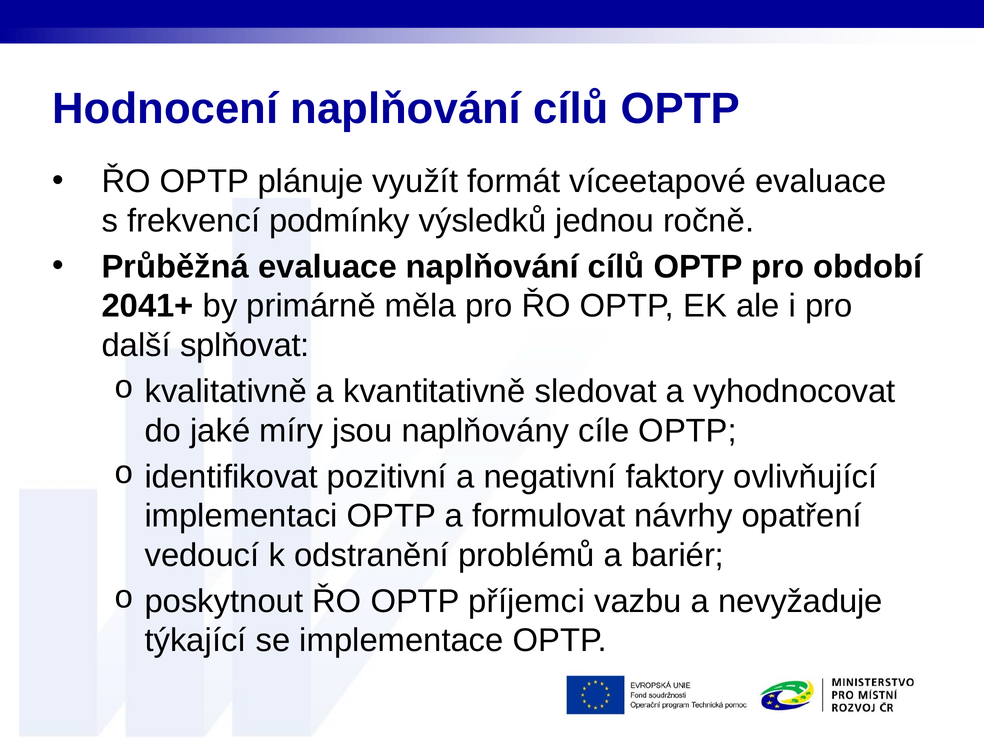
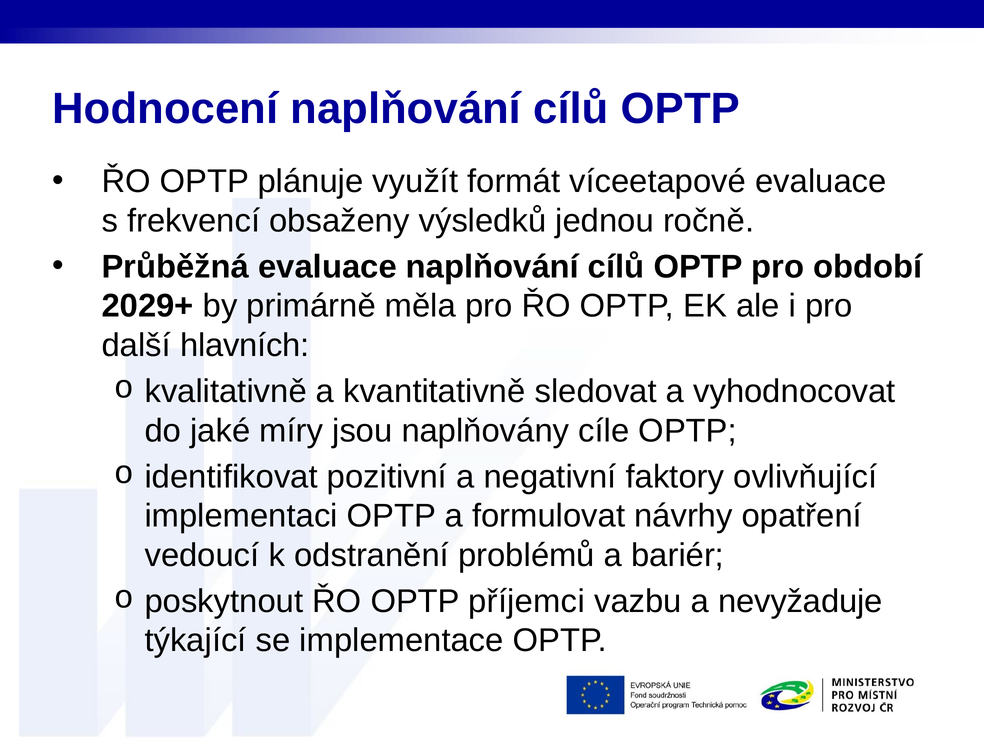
podmínky: podmínky -> obsaženy
2041+: 2041+ -> 2029+
splňovat: splňovat -> hlavních
